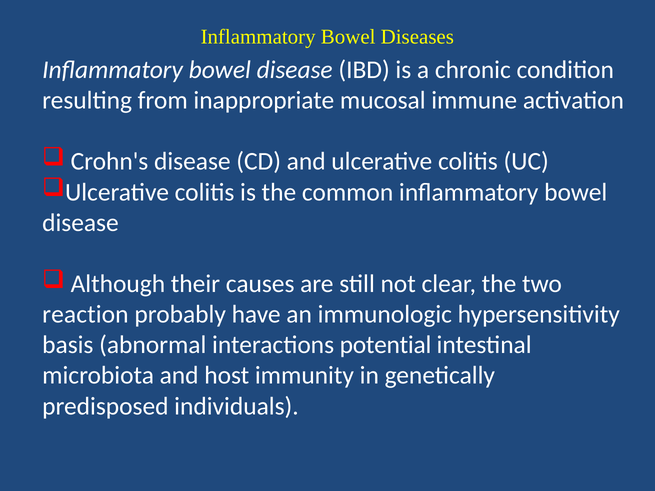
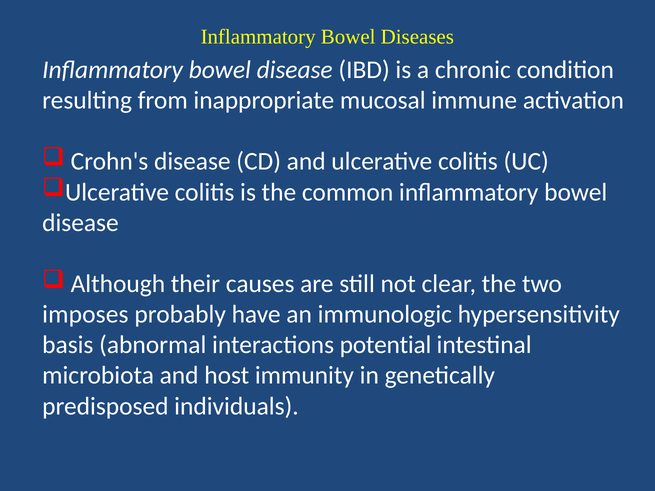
reaction: reaction -> imposes
